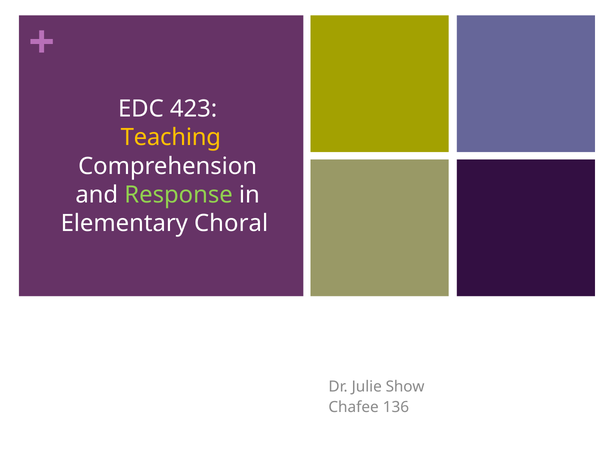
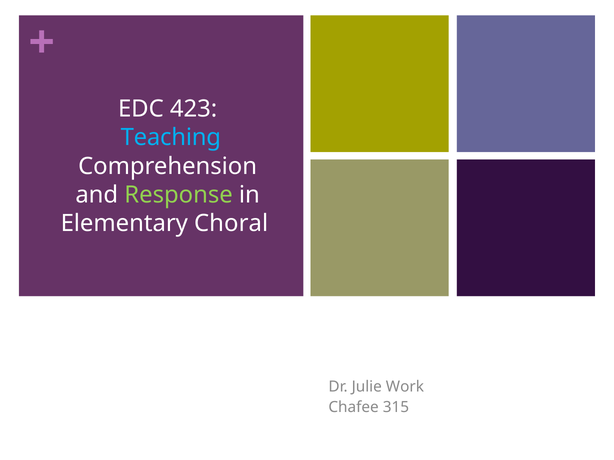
Teaching colour: yellow -> light blue
Show: Show -> Work
136: 136 -> 315
